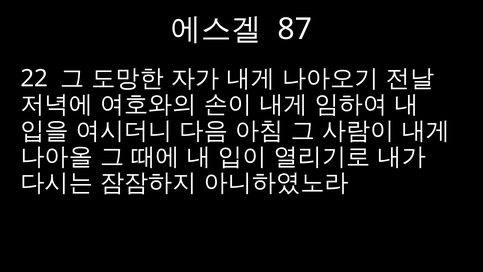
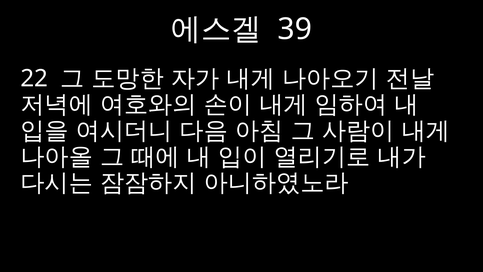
87: 87 -> 39
